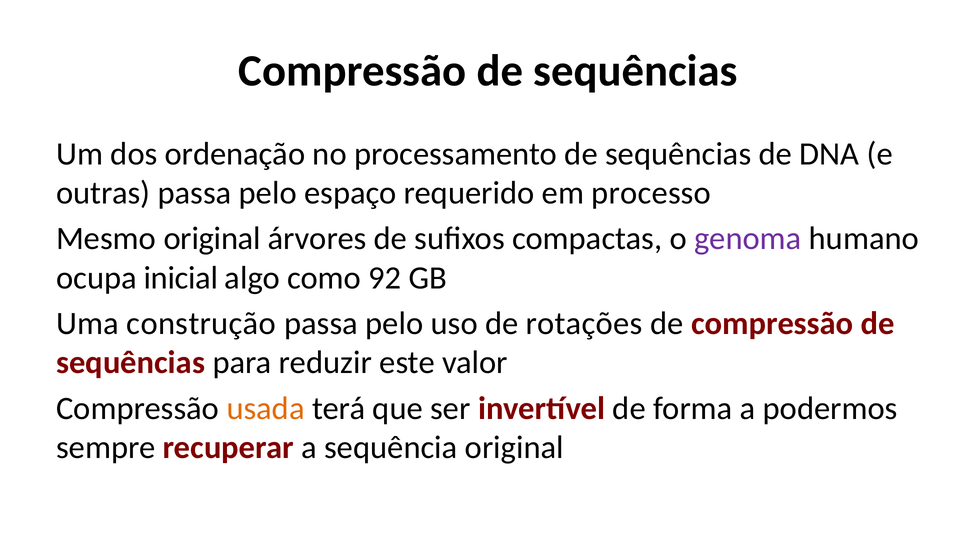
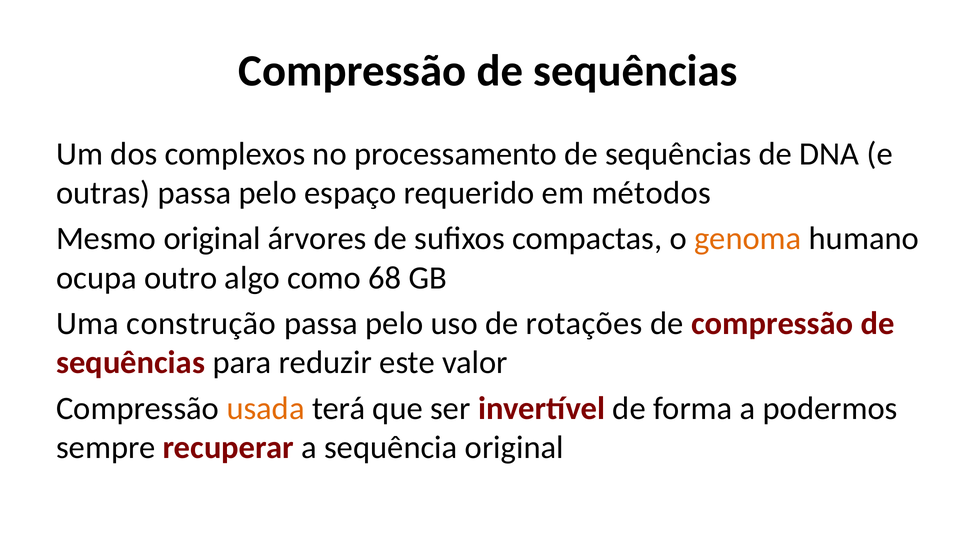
ordenação: ordenação -> complexos
processo: processo -> métodos
genoma colour: purple -> orange
inicial: inicial -> outro
92: 92 -> 68
